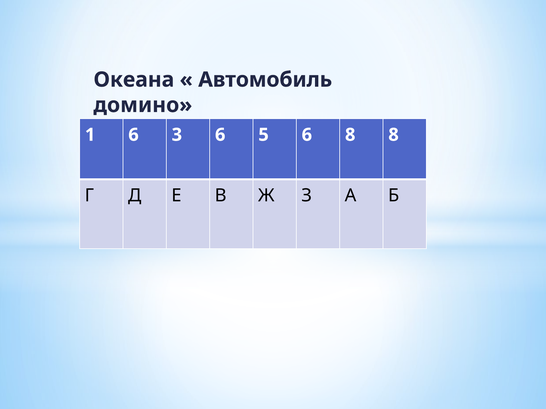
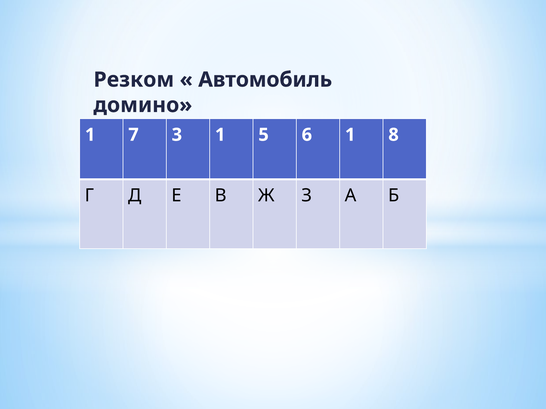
Океана: Океана -> Резком
1 6: 6 -> 7
3 6: 6 -> 1
6 8: 8 -> 1
